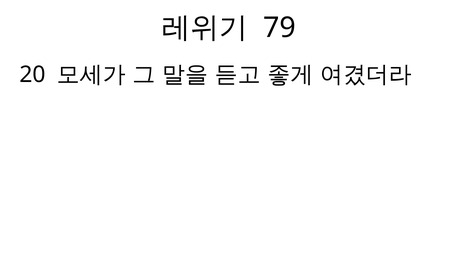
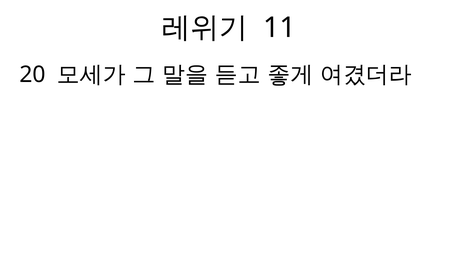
79: 79 -> 11
